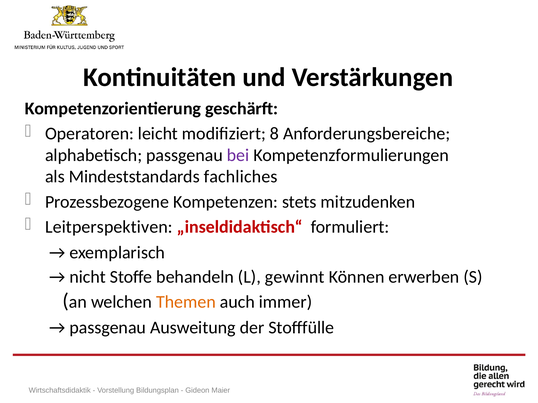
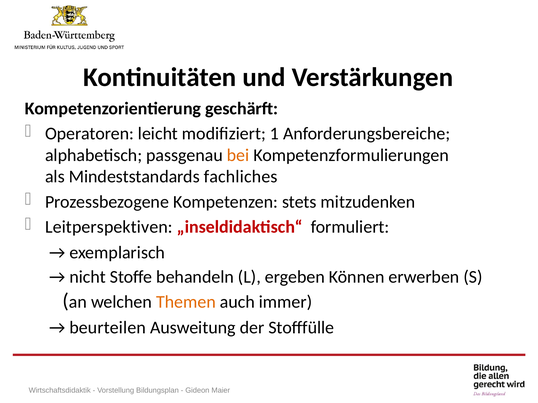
8: 8 -> 1
bei colour: purple -> orange
gewinnt: gewinnt -> ergeben
passgenau at (108, 328): passgenau -> beurteilen
